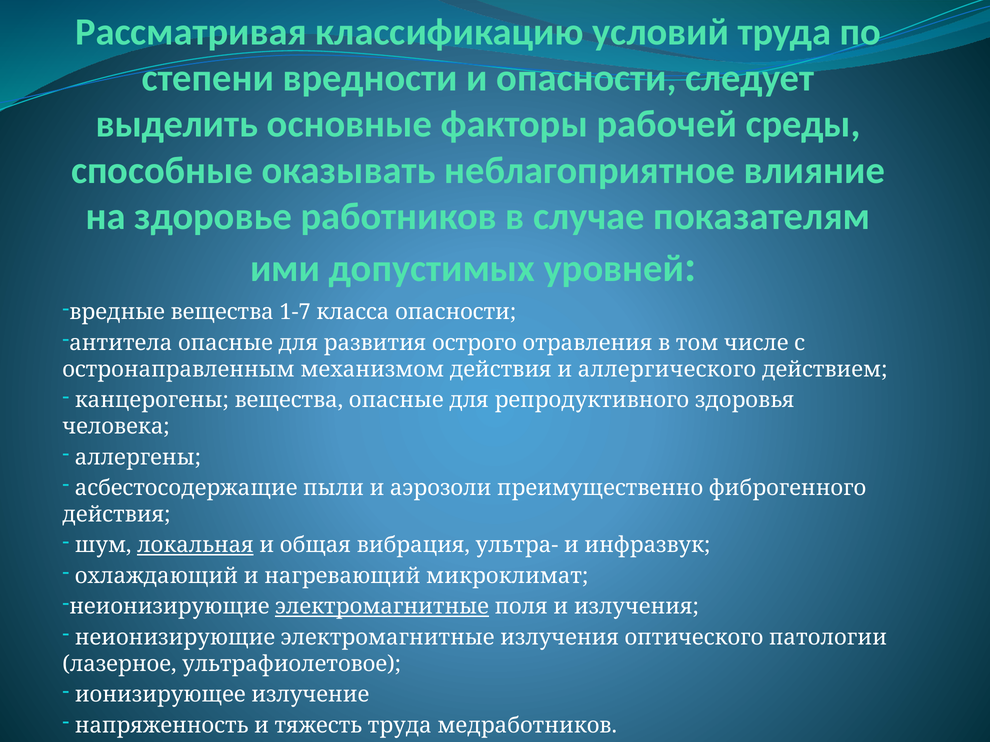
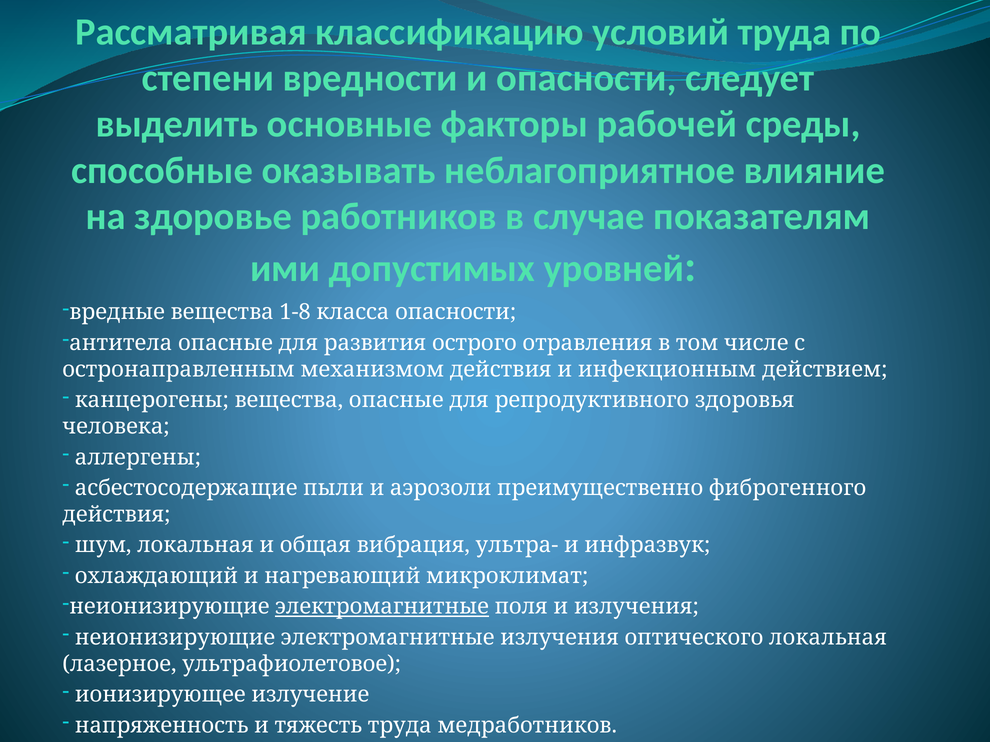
1-7: 1-7 -> 1-8
аллергического: аллергического -> инфекционным
локальная at (195, 546) underline: present -> none
оптического патологии: патологии -> локальная
